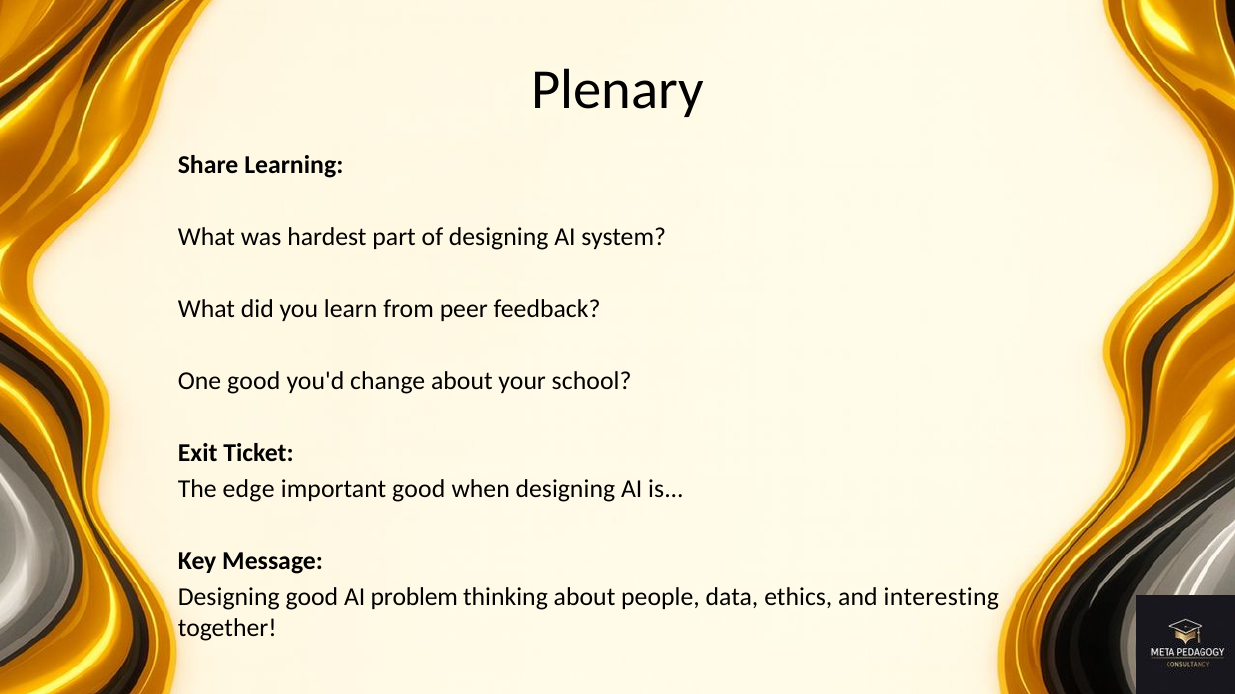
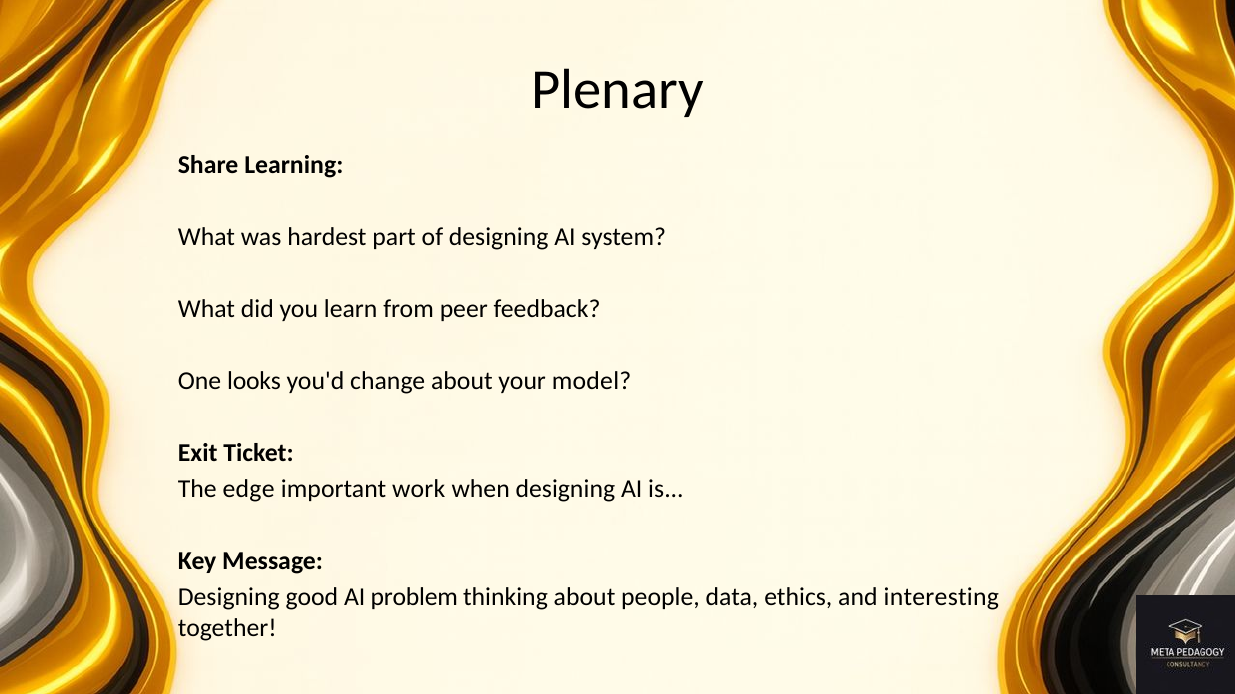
One good: good -> looks
school: school -> model
important good: good -> work
